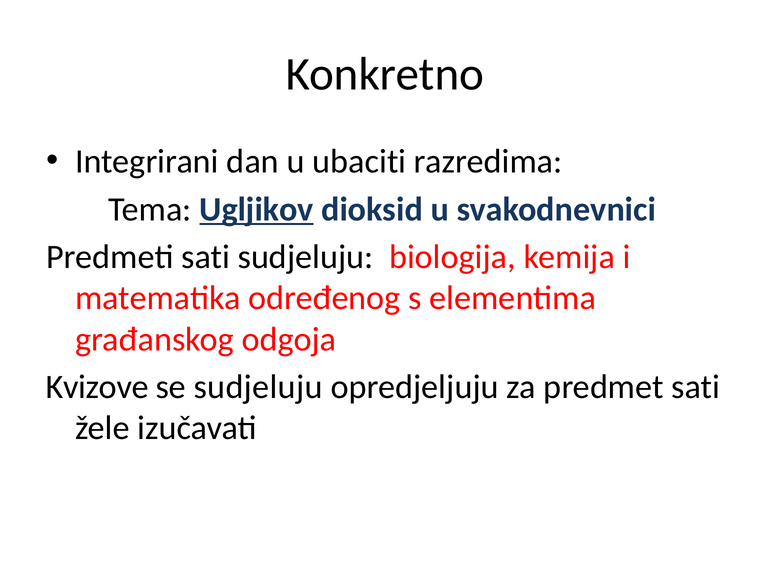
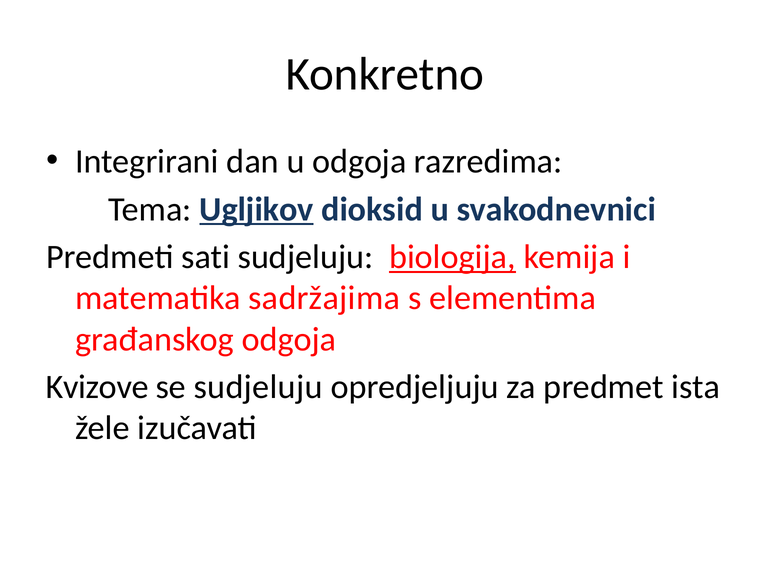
u ubaciti: ubaciti -> odgoja
biologija underline: none -> present
određenog: određenog -> sadržajima
predmet sati: sati -> ista
